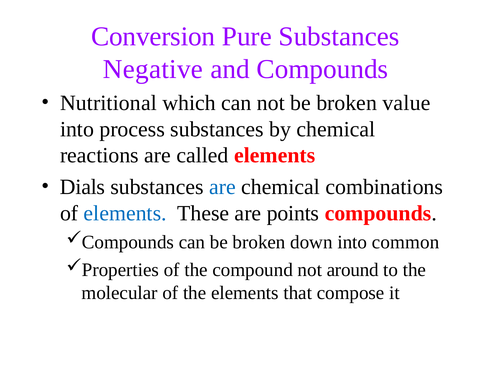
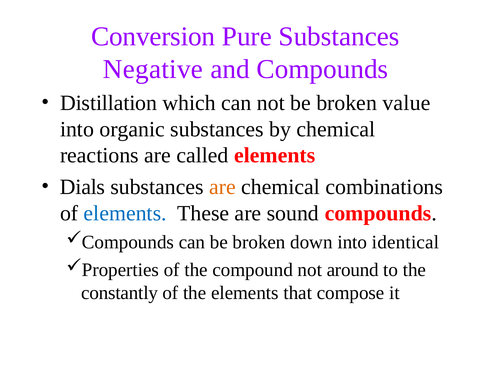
Nutritional: Nutritional -> Distillation
process: process -> organic
are at (222, 187) colour: blue -> orange
points: points -> sound
common: common -> identical
molecular: molecular -> constantly
